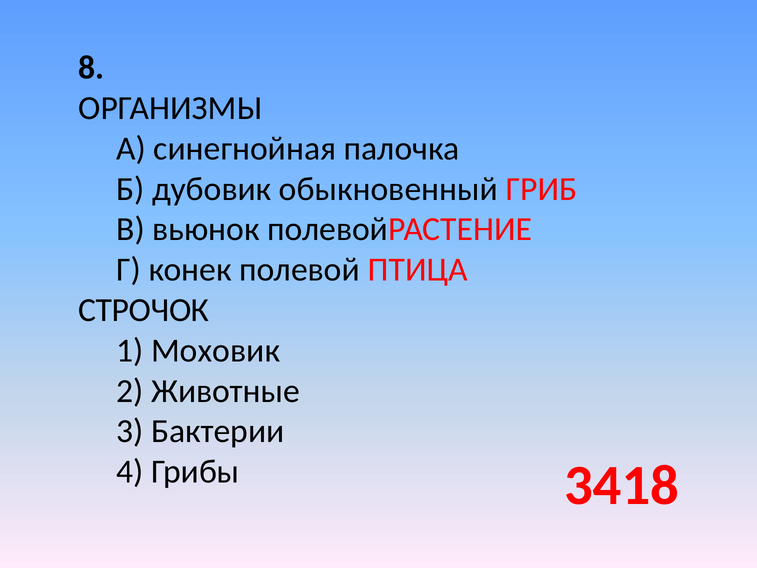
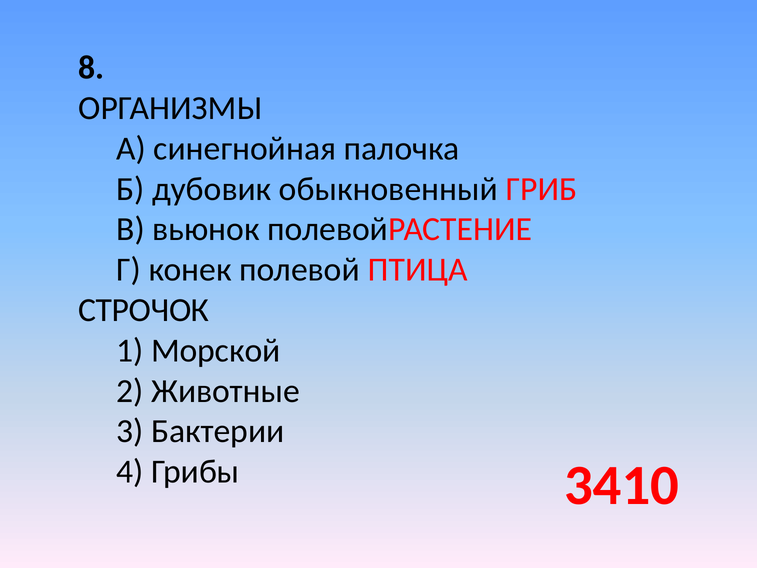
Моховик: Моховик -> Морской
3418: 3418 -> 3410
